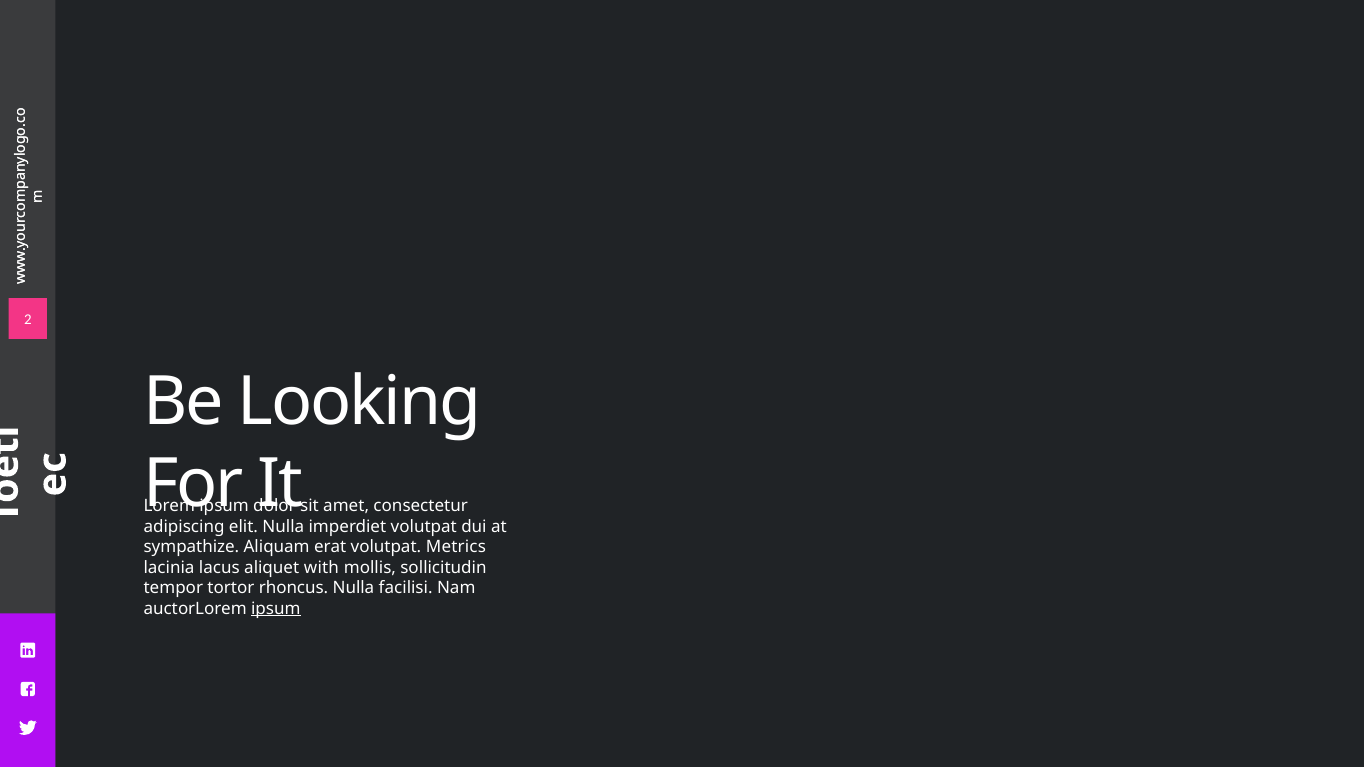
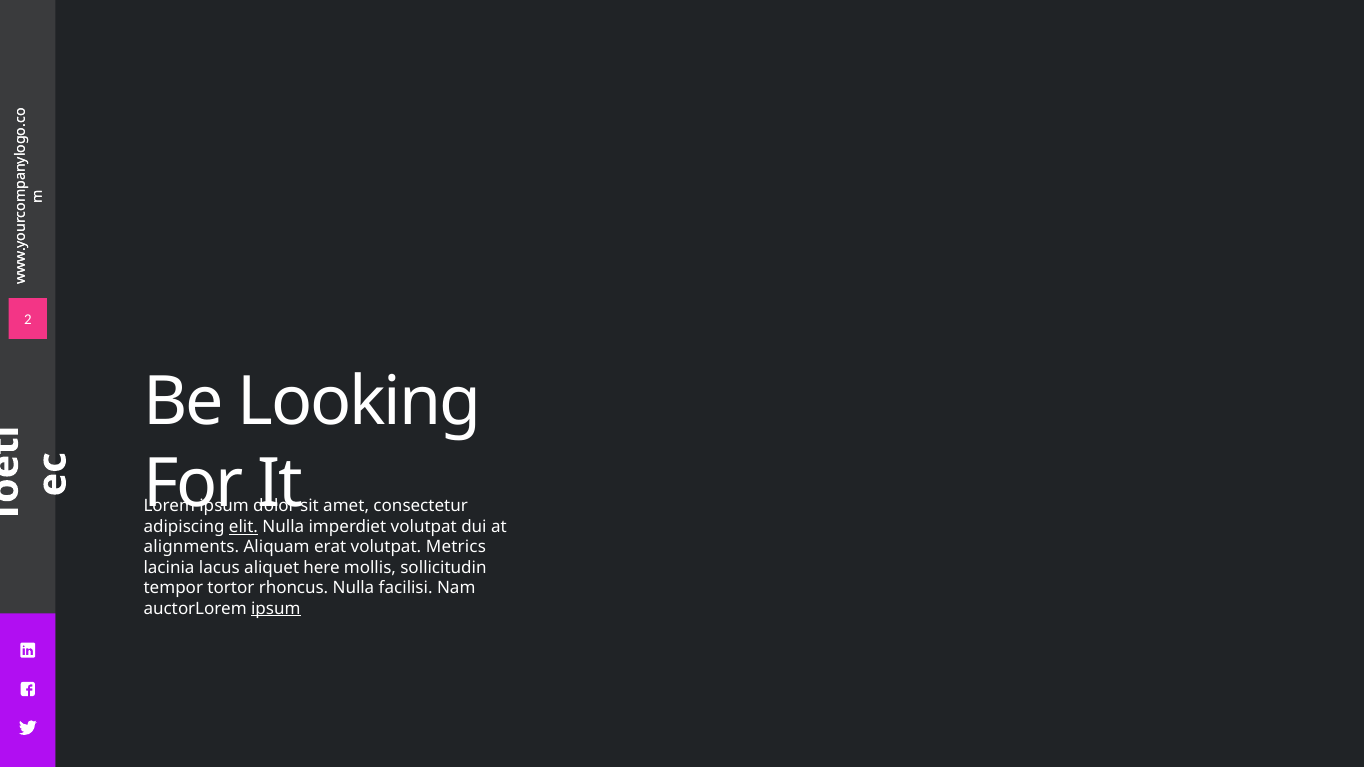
elit underline: none -> present
sympathize: sympathize -> alignments
with: with -> here
